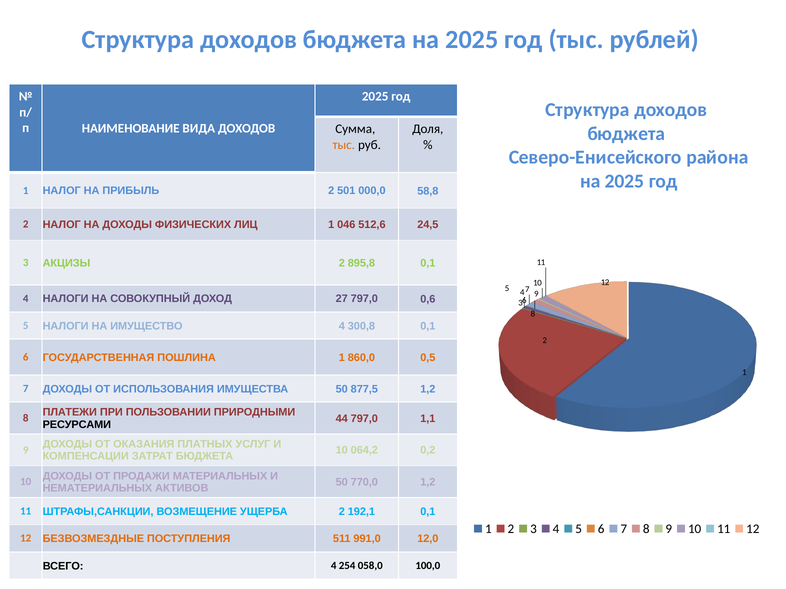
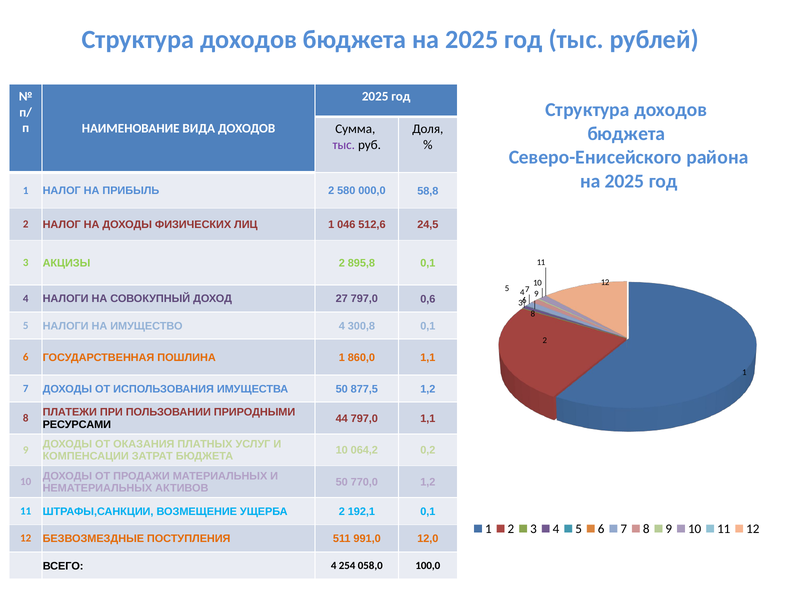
тыс at (344, 145) colour: orange -> purple
501: 501 -> 580
860,0 0,5: 0,5 -> 1,1
